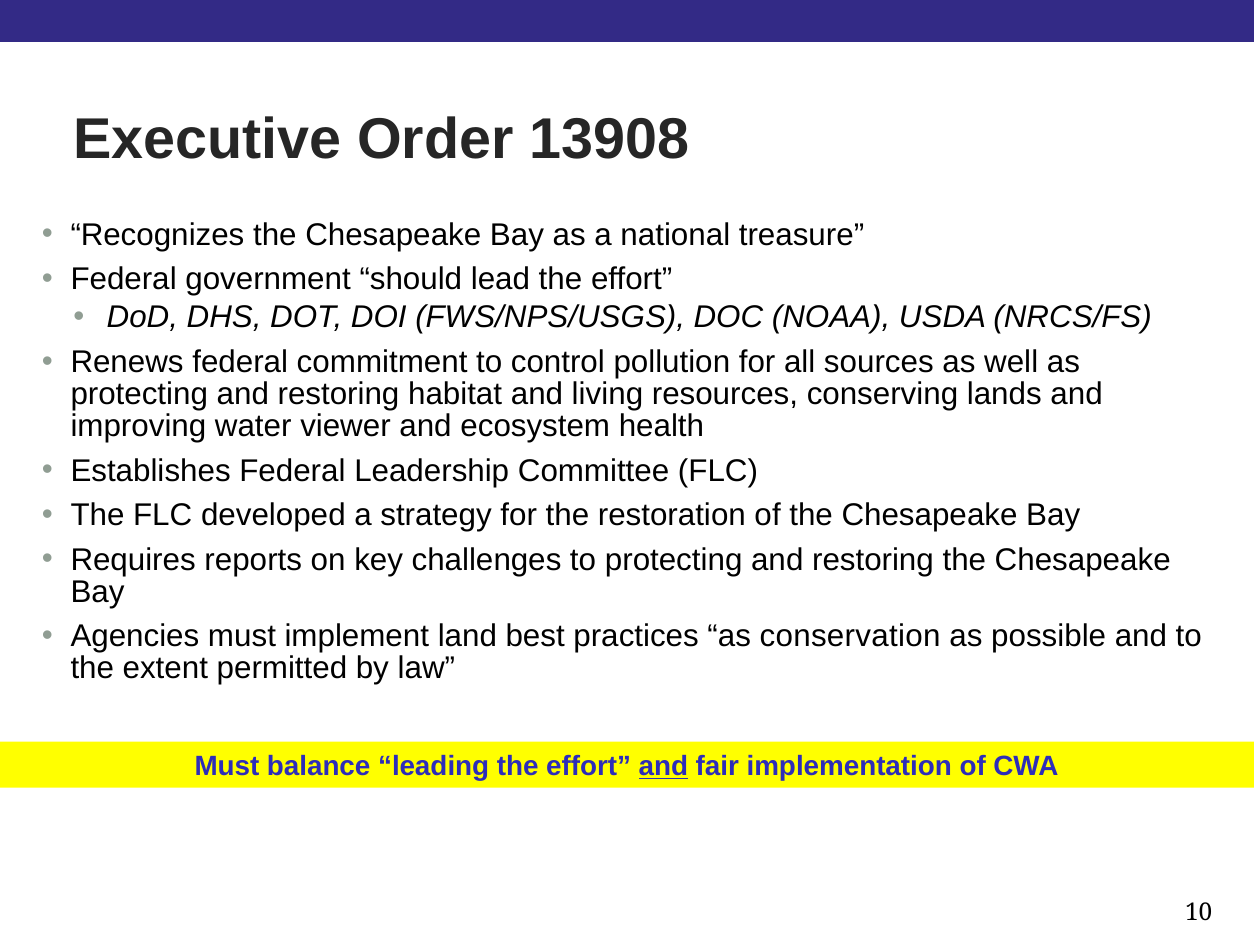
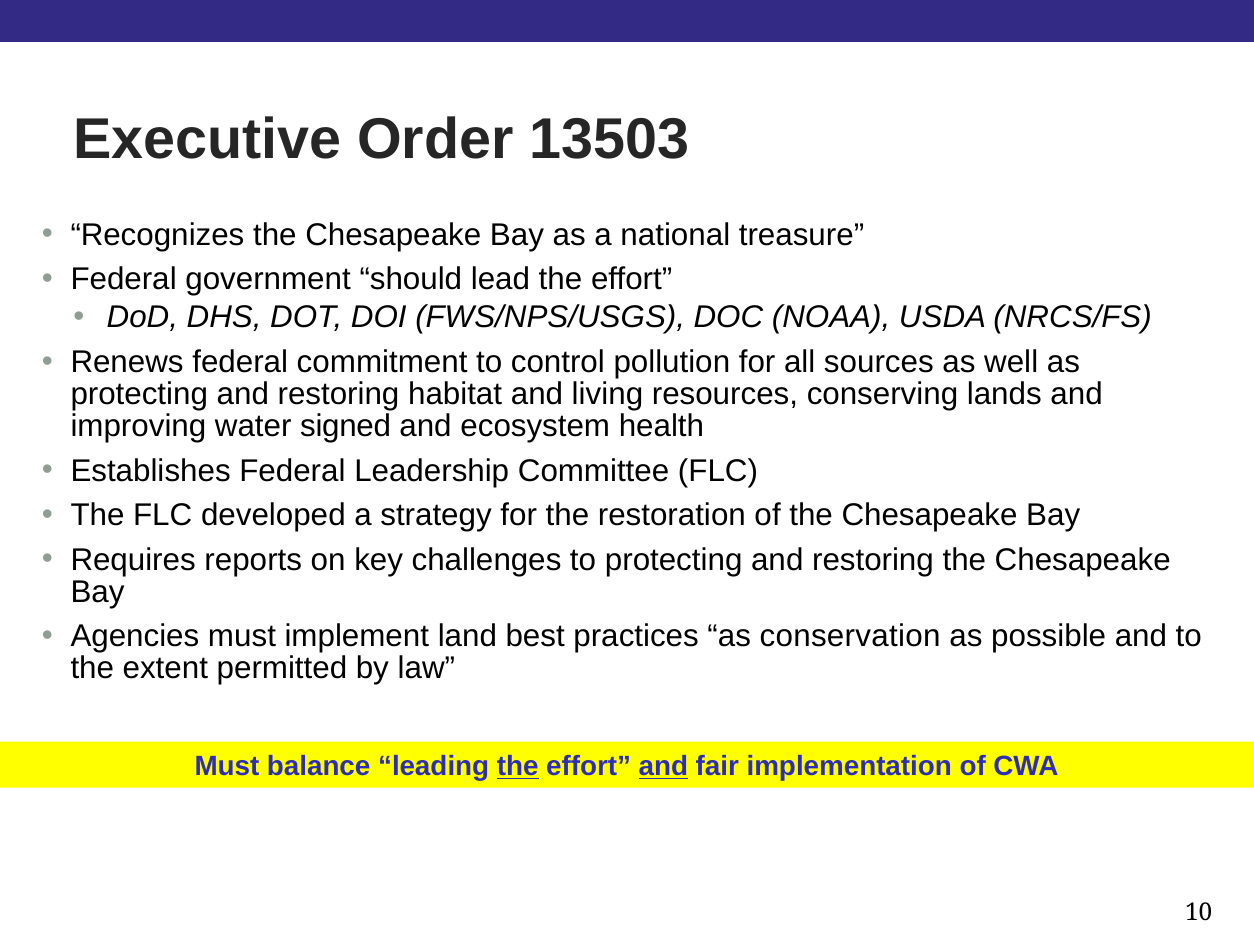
13908: 13908 -> 13503
viewer: viewer -> signed
the at (518, 766) underline: none -> present
